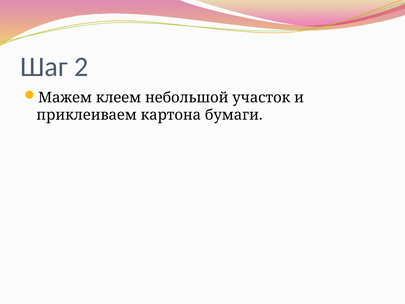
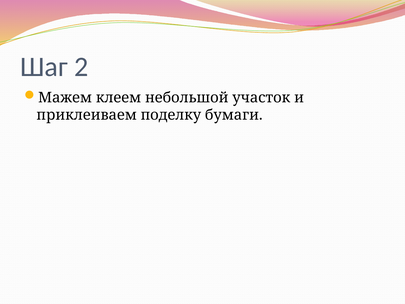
картона: картона -> поделку
